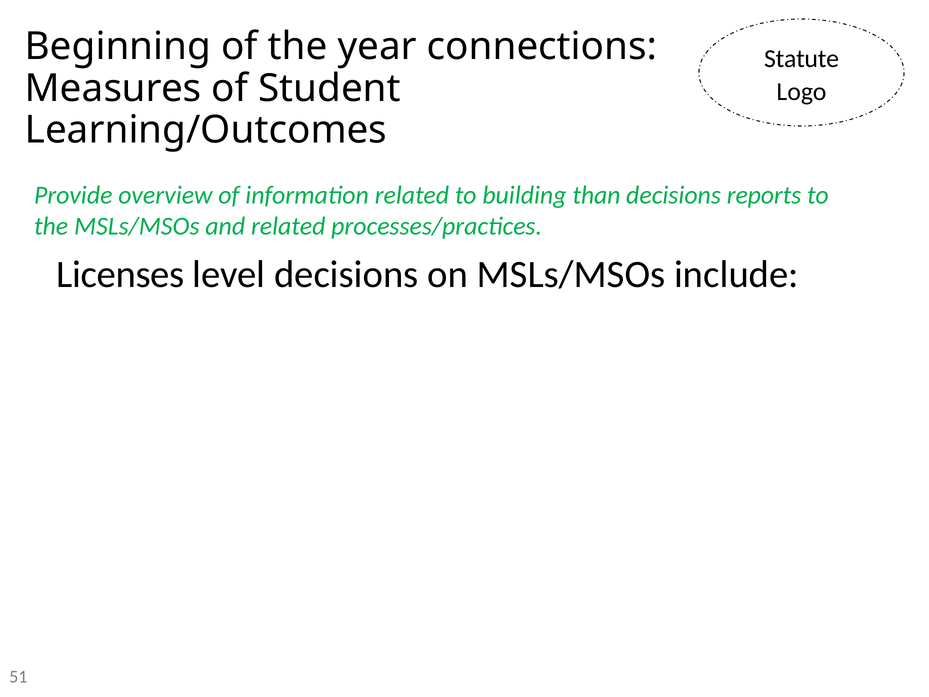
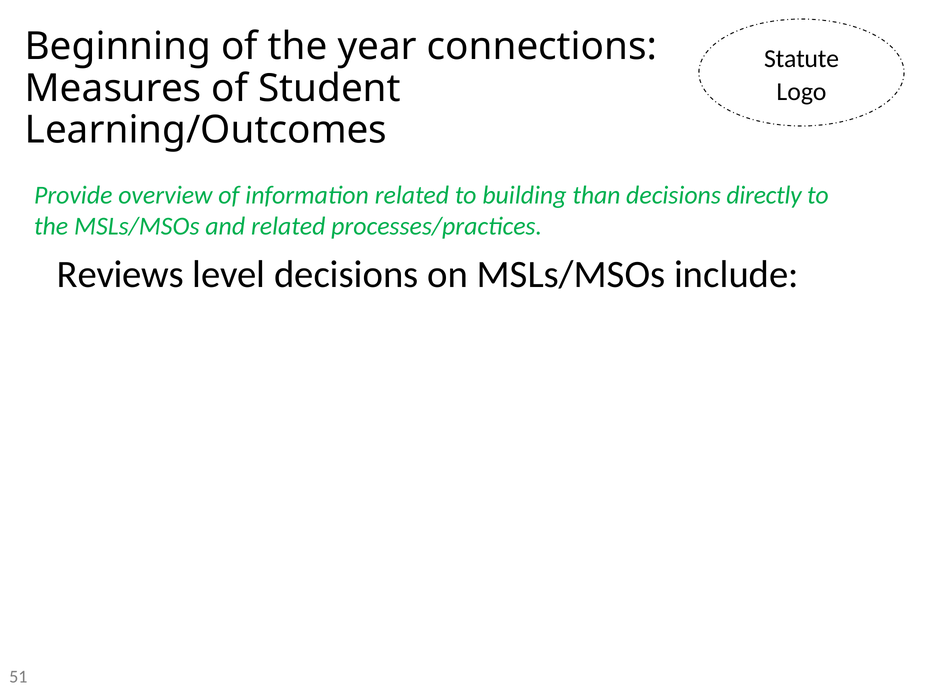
reports: reports -> directly
Licenses: Licenses -> Reviews
